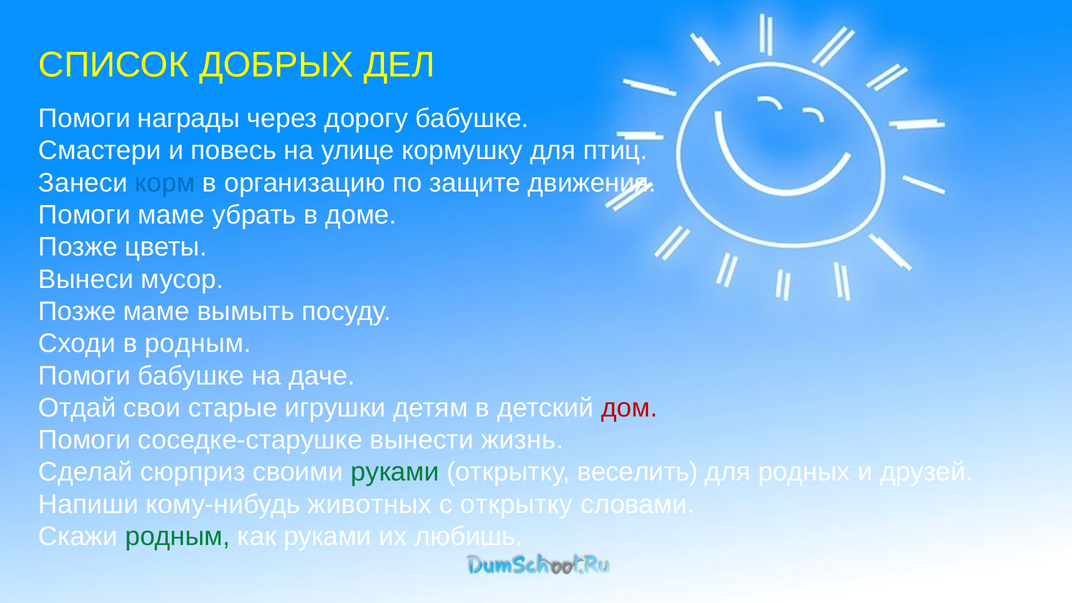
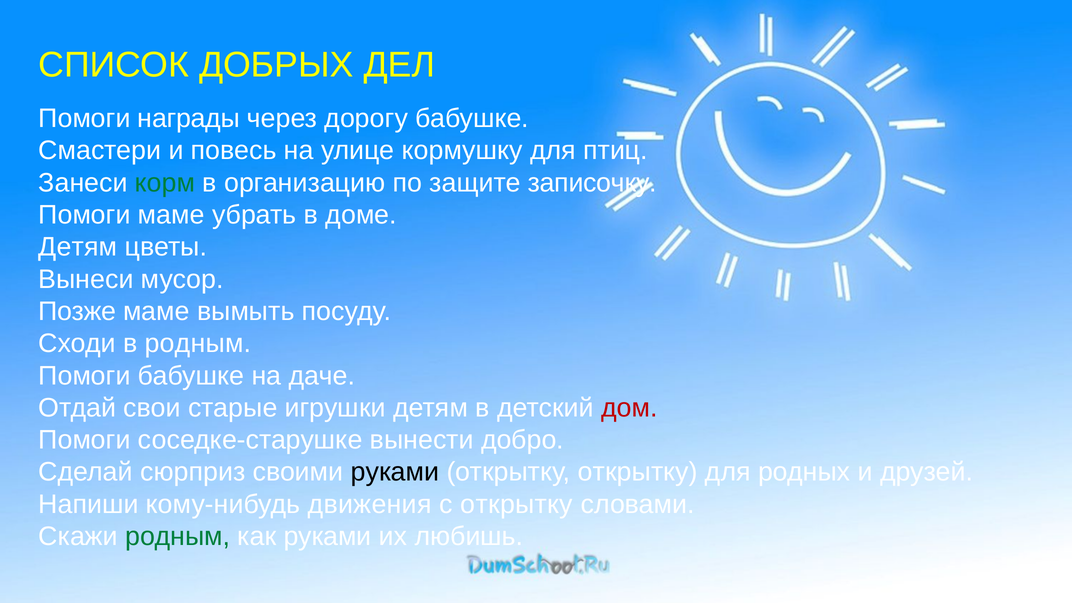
корм colour: blue -> green
движения: движения -> записочку
Позже at (78, 247): Позже -> Детям
жизнь: жизнь -> добро
руками at (395, 472) colour: green -> black
открытку веселить: веселить -> открытку
животных: животных -> движения
